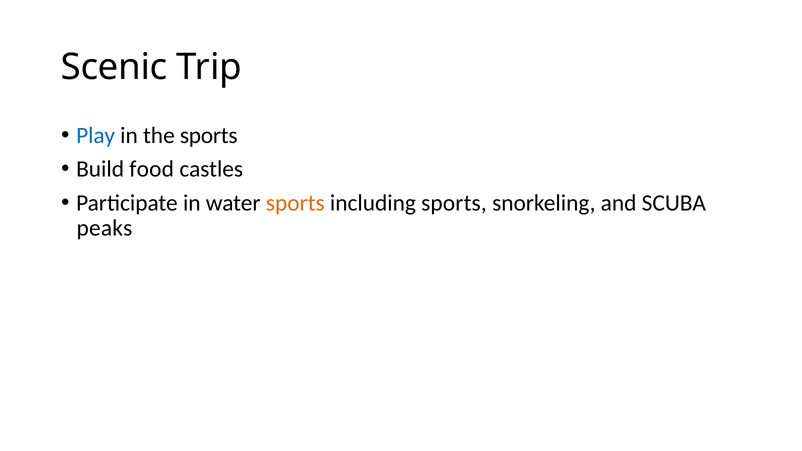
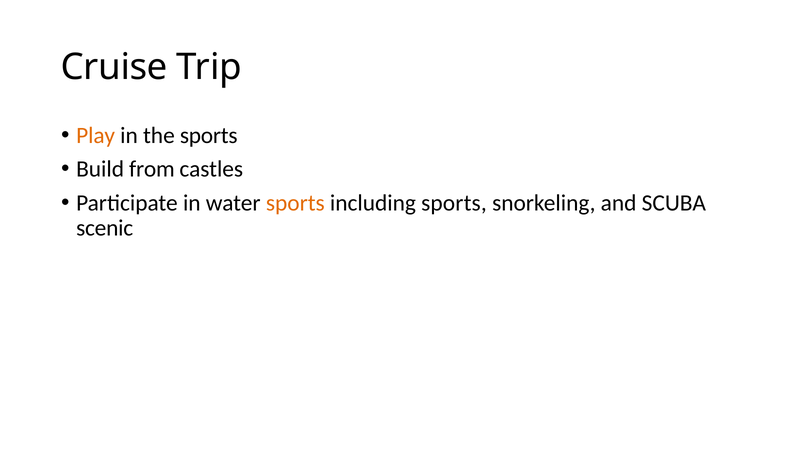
Scenic: Scenic -> Cruise
Play colour: blue -> orange
food: food -> from
peaks: peaks -> scenic
